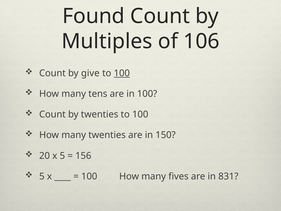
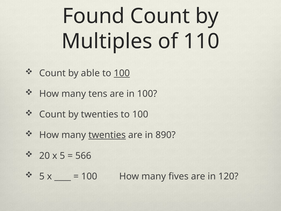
106: 106 -> 110
give: give -> able
twenties at (107, 135) underline: none -> present
150: 150 -> 890
156: 156 -> 566
831: 831 -> 120
